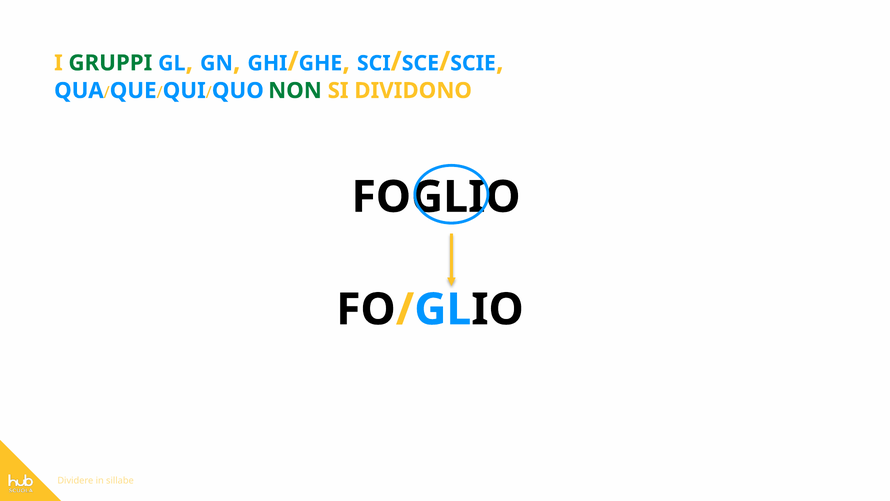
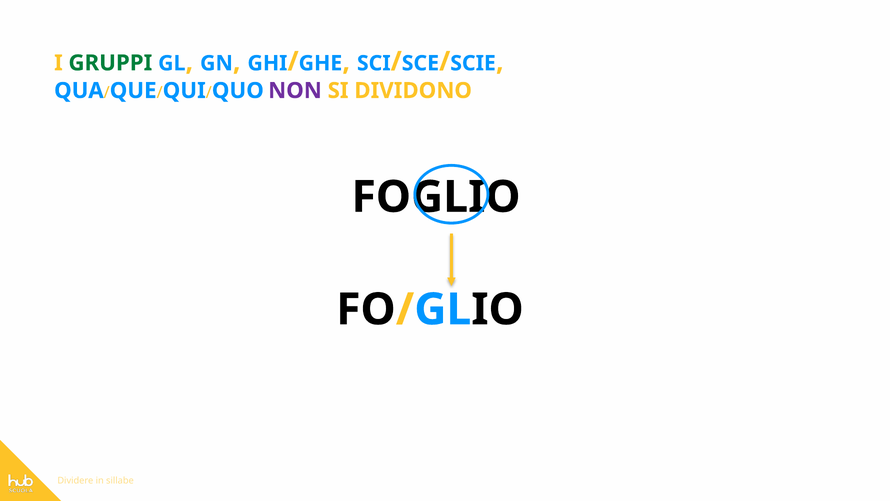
NON colour: green -> purple
